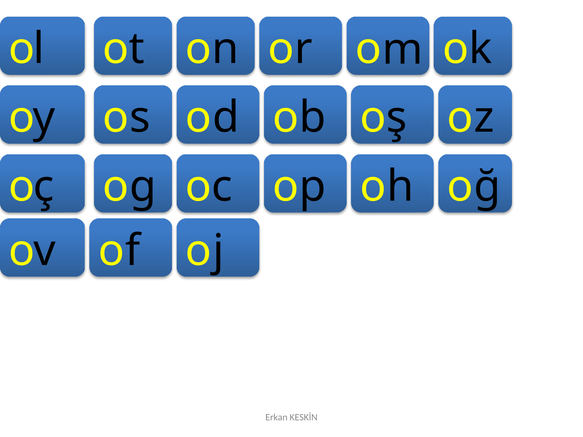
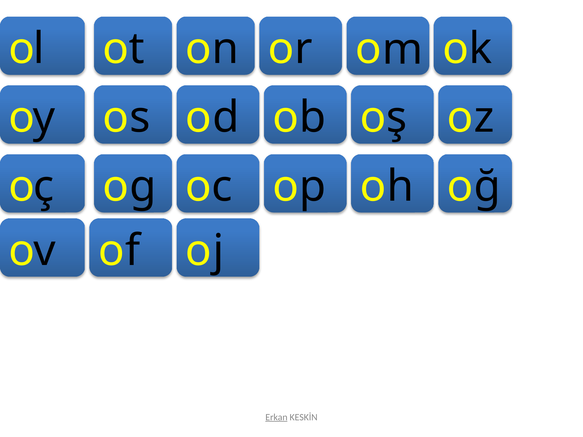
Erkan underline: none -> present
